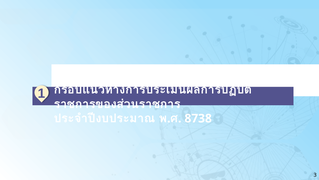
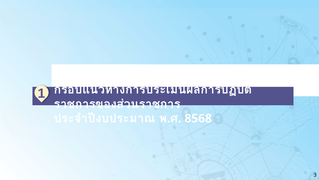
8738: 8738 -> 8568
